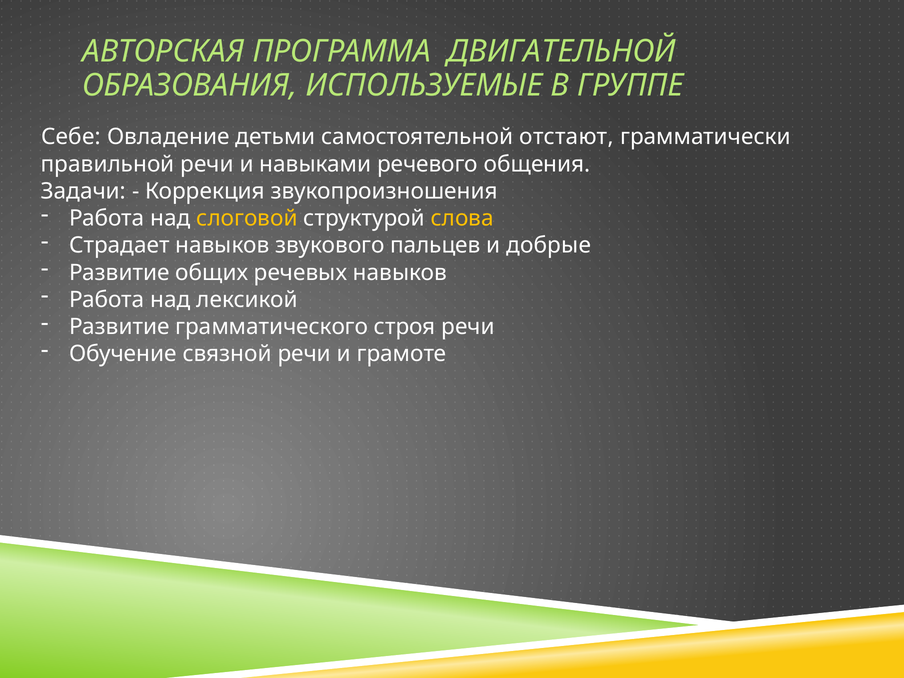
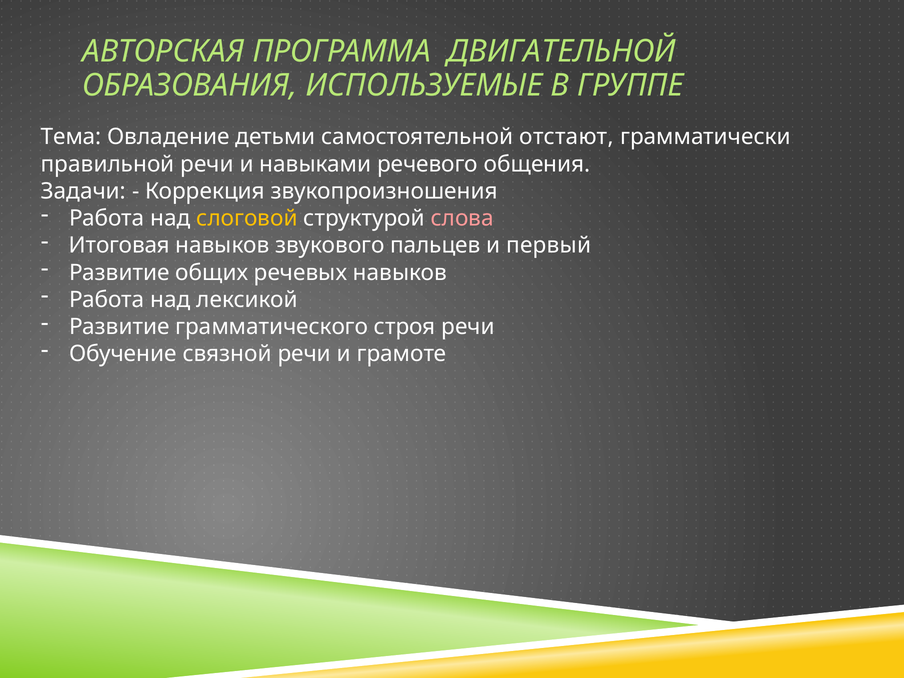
Себе: Себе -> Тема
слова colour: yellow -> pink
Страдает: Страдает -> Итоговая
добрые: добрые -> первый
